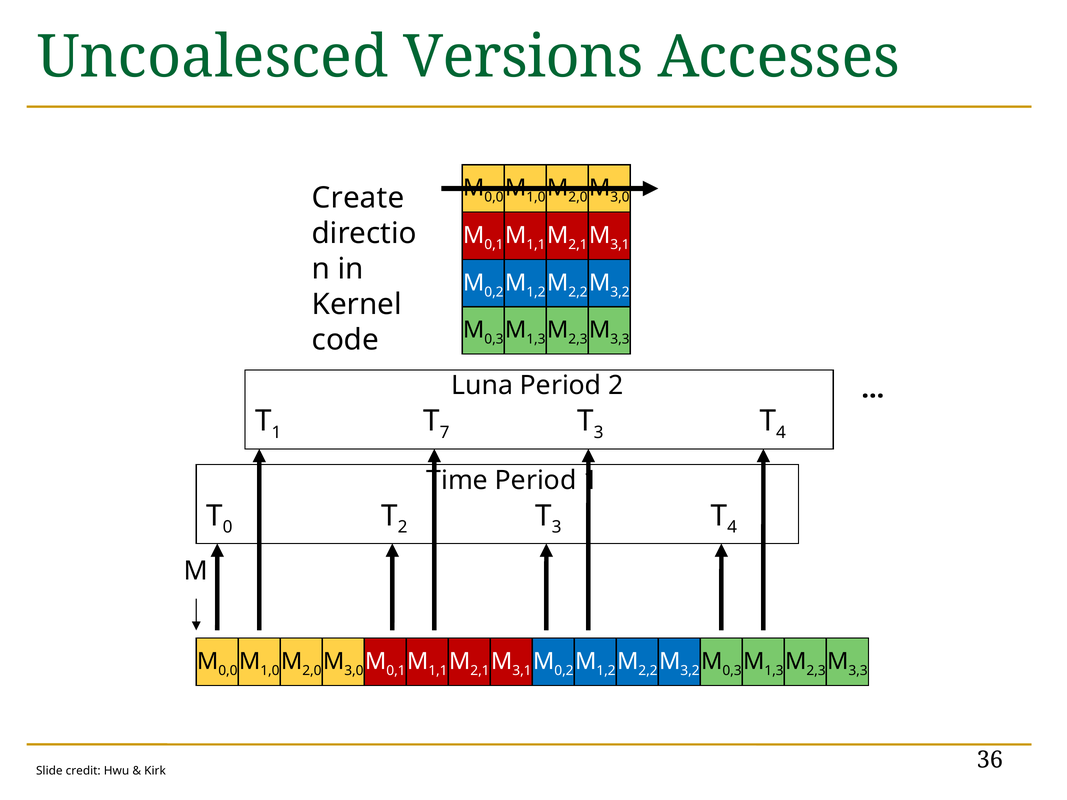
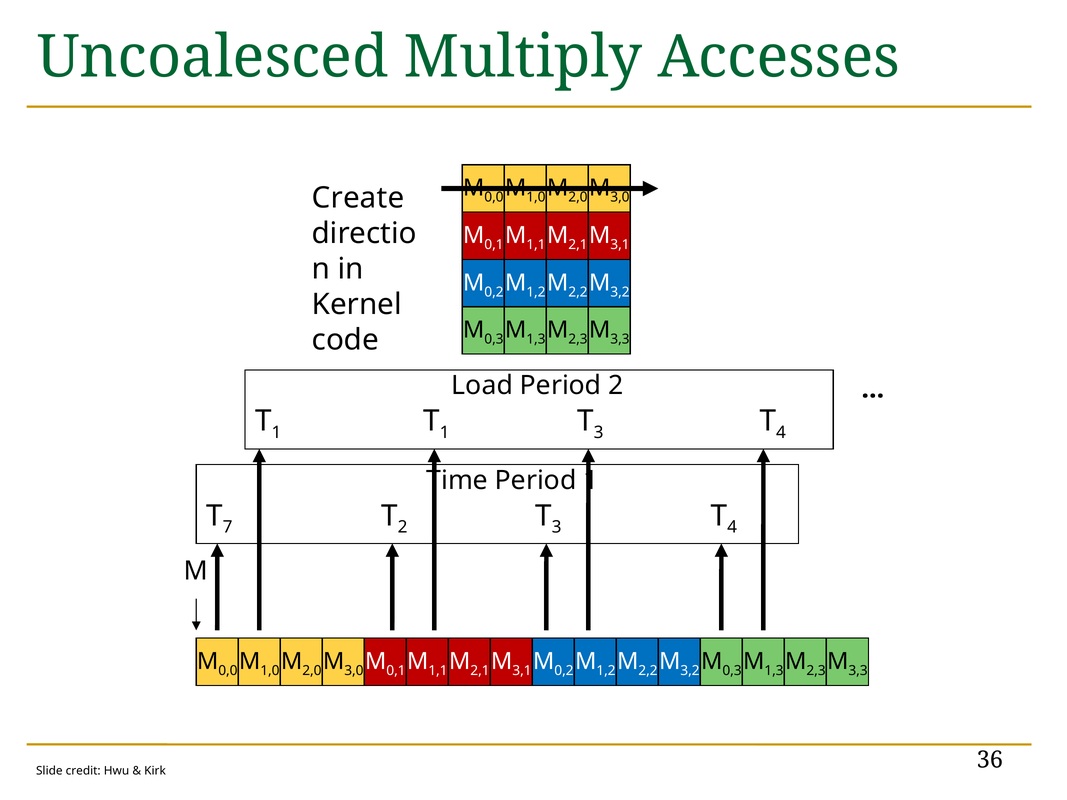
Versions: Versions -> Multiply
Luna: Luna -> Load
7 at (445, 433): 7 -> 1
0: 0 -> 7
